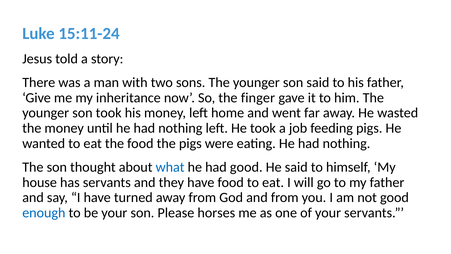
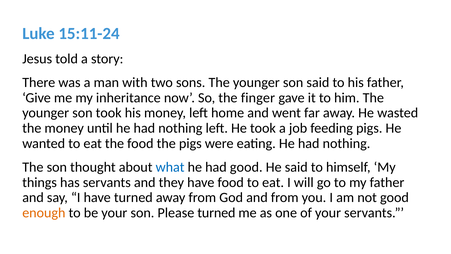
house: house -> things
enough colour: blue -> orange
Please horses: horses -> turned
